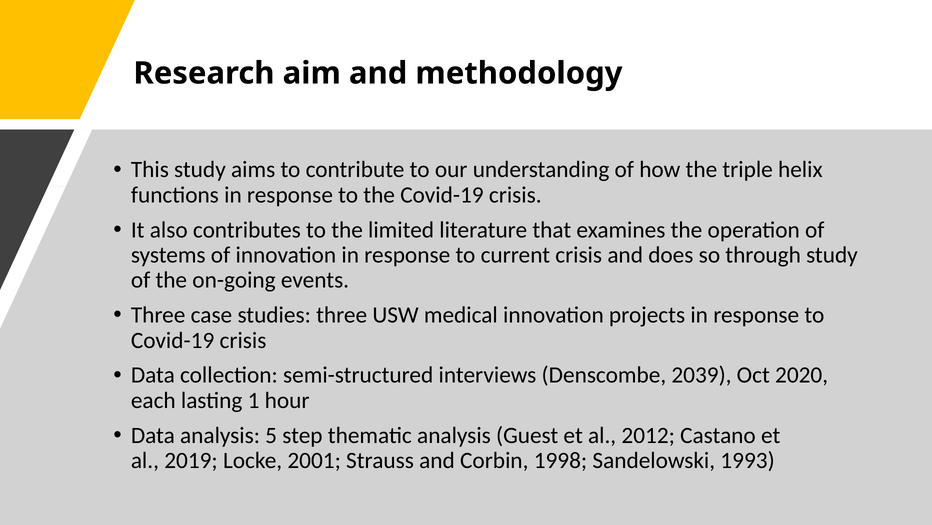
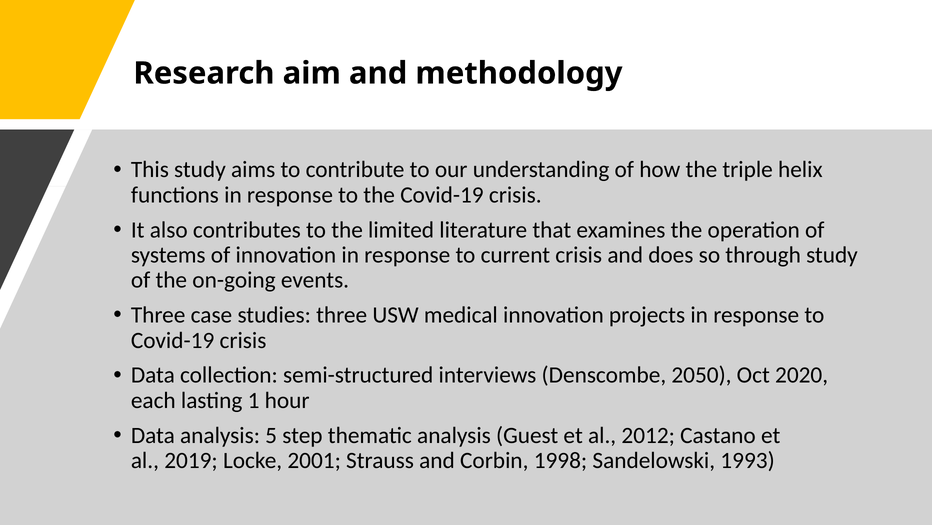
2039: 2039 -> 2050
